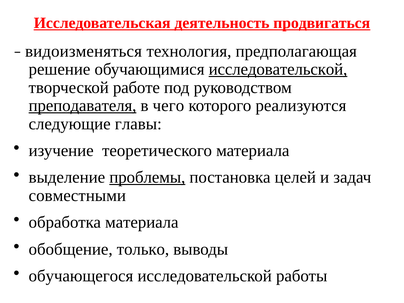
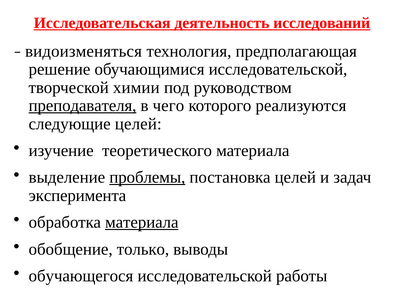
продвигаться: продвигаться -> исследований
исследовательской at (278, 69) underline: present -> none
работе: работе -> химии
следующие главы: главы -> целей
совместными: совместными -> эксперимента
материала at (142, 222) underline: none -> present
